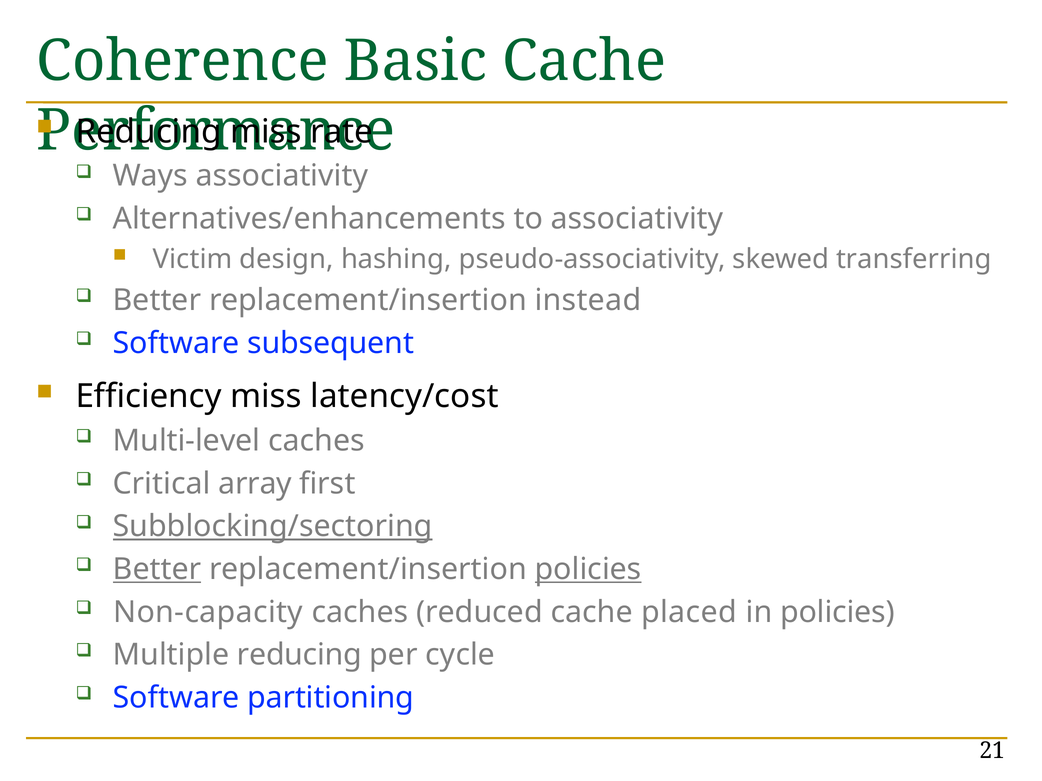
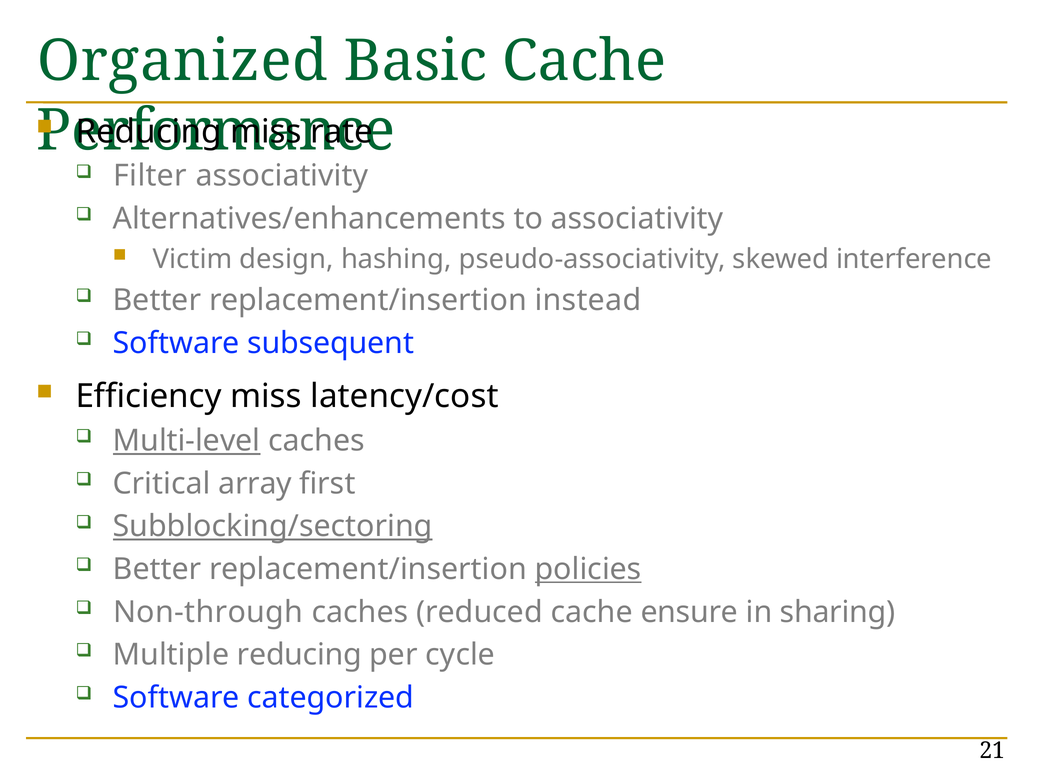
Coherence: Coherence -> Organized
Ways: Ways -> Filter
transferring: transferring -> interference
Multi-level underline: none -> present
Better at (157, 570) underline: present -> none
Non-capacity: Non-capacity -> Non-through
placed: placed -> ensure
in policies: policies -> sharing
partitioning: partitioning -> categorized
